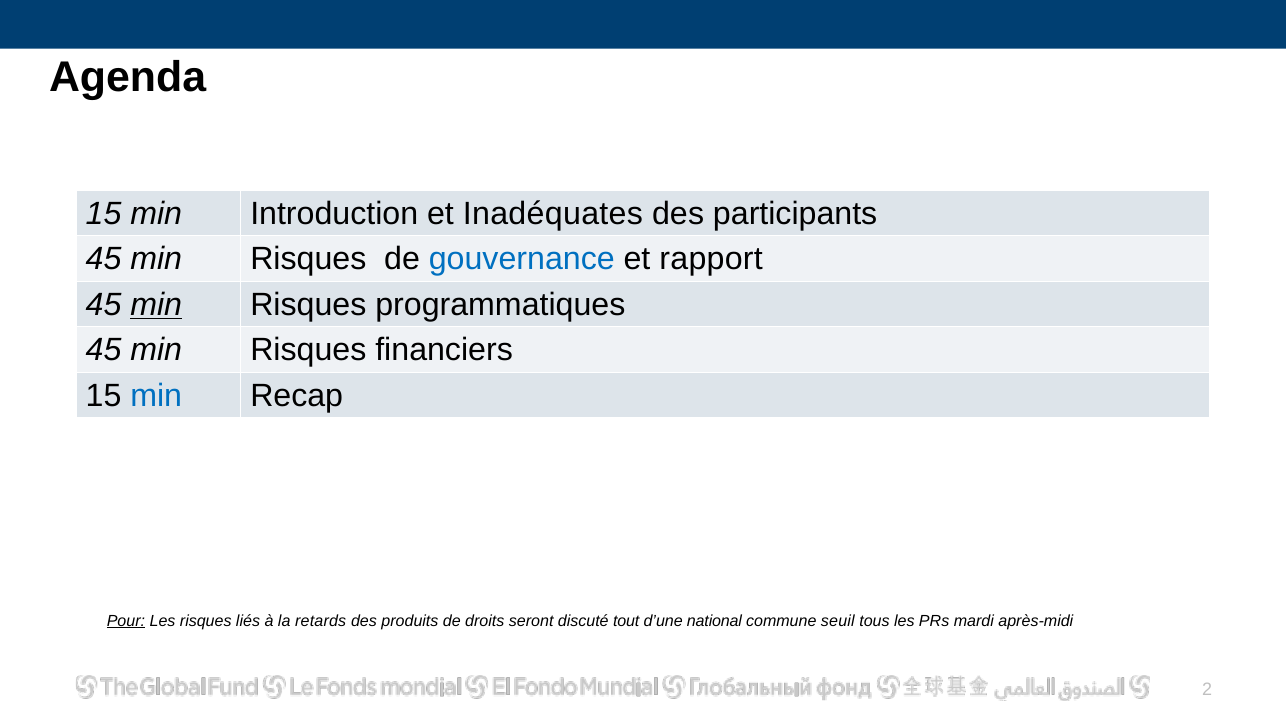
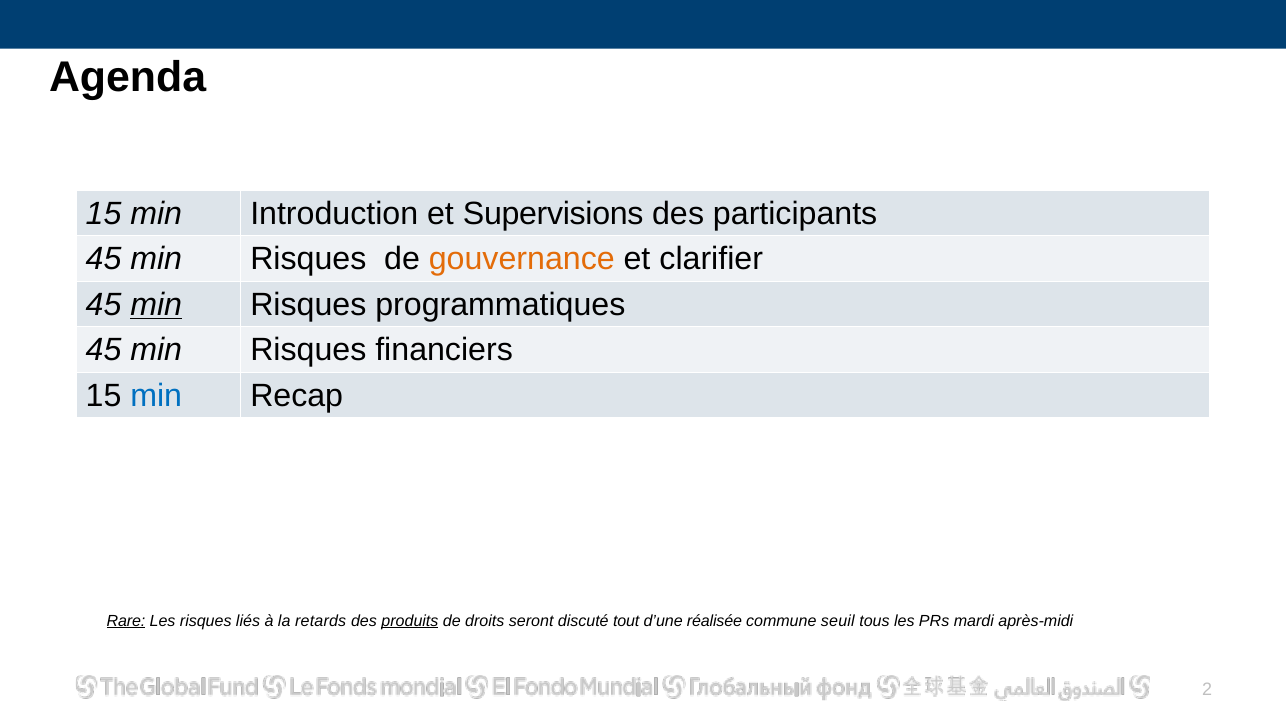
Inadéquates: Inadéquates -> Supervisions
gouvernance colour: blue -> orange
rapport: rapport -> clarifier
Pour: Pour -> Rare
produits underline: none -> present
national: national -> réalisée
